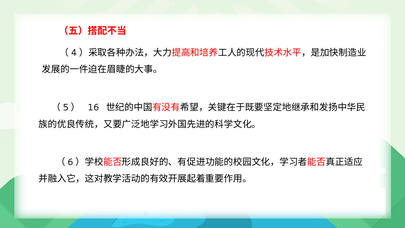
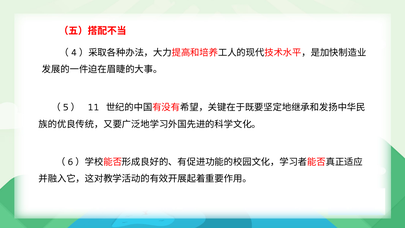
16: 16 -> 11
